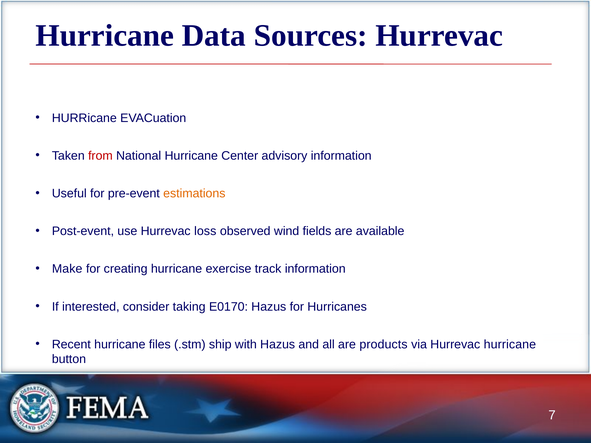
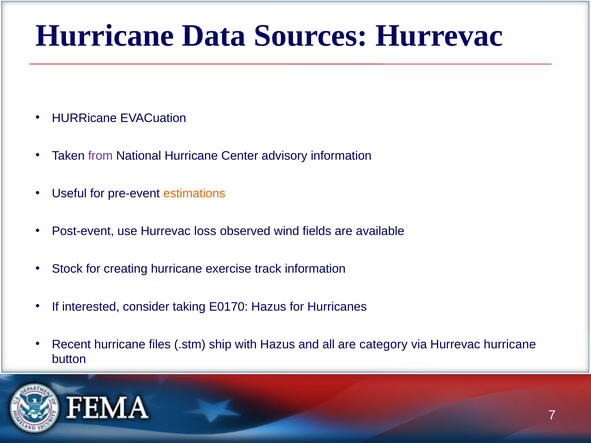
from colour: red -> purple
Make: Make -> Stock
products: products -> category
